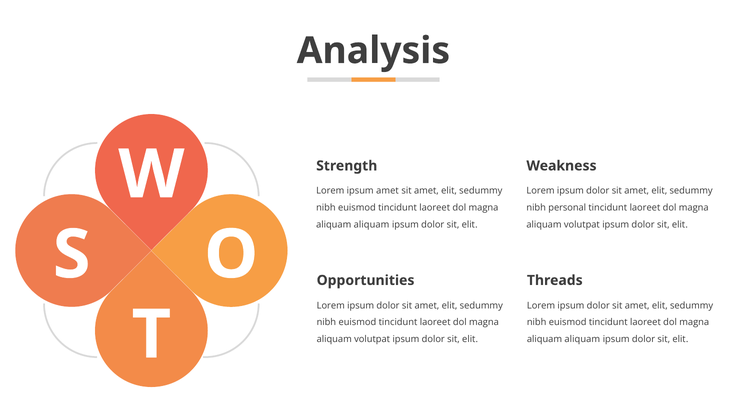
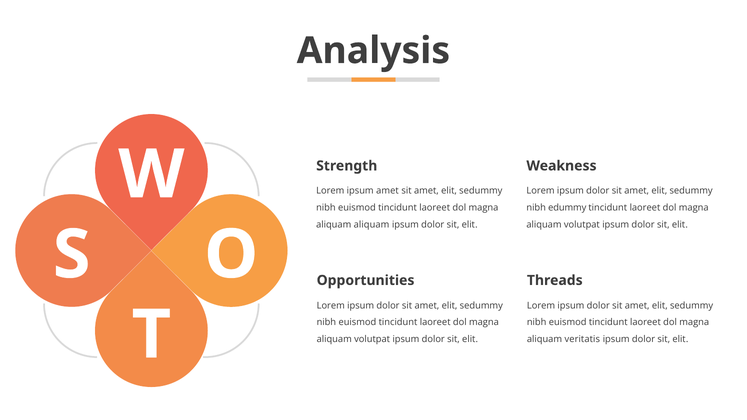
personal: personal -> edummy
aliquam at (582, 339): aliquam -> veritatis
